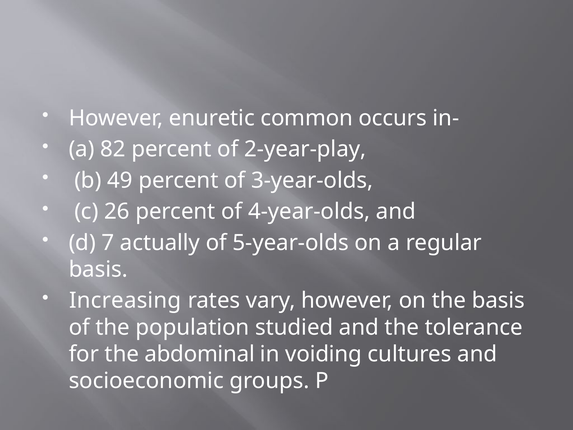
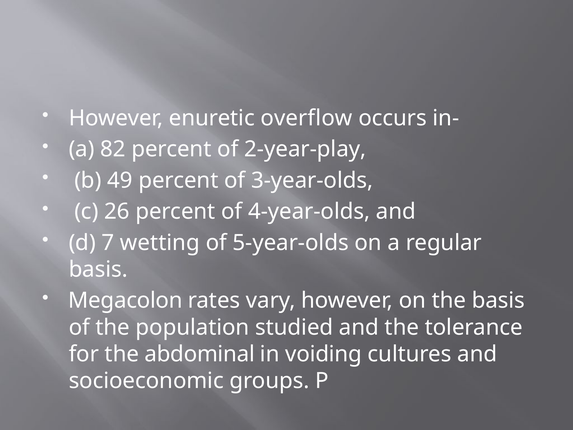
common: common -> overflow
actually: actually -> wetting
Increasing: Increasing -> Megacolon
